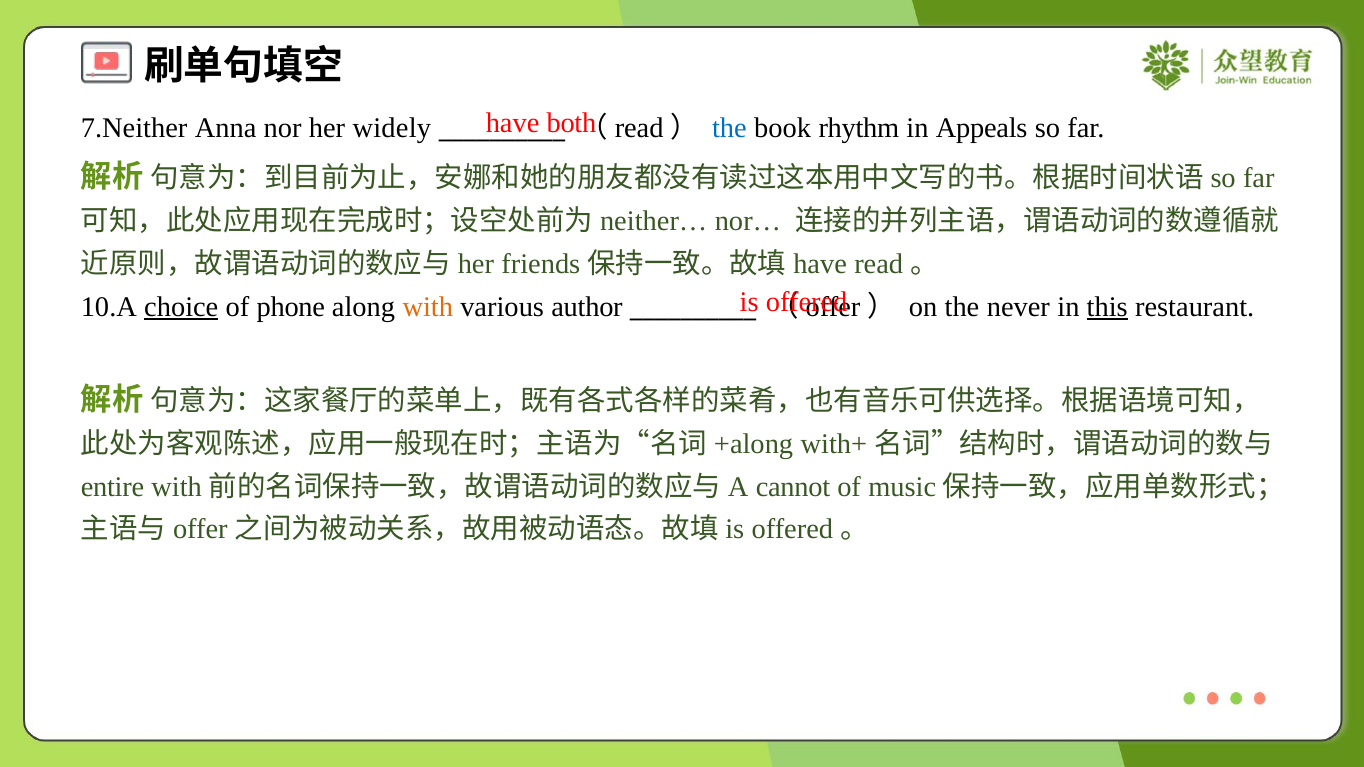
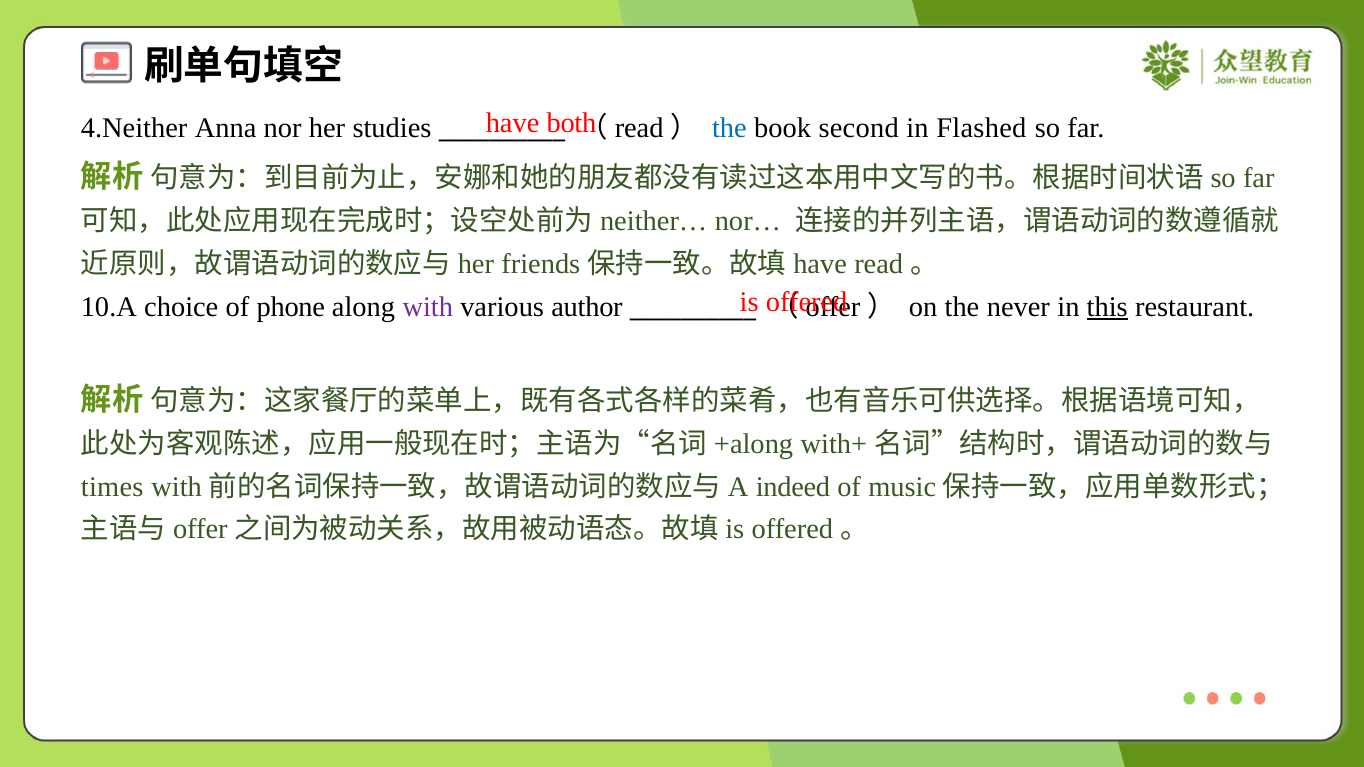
7.Neither: 7.Neither -> 4.Neither
widely: widely -> studies
rhythm: rhythm -> second
Appeals: Appeals -> Flashed
choice underline: present -> none
with colour: orange -> purple
entire: entire -> times
cannot: cannot -> indeed
